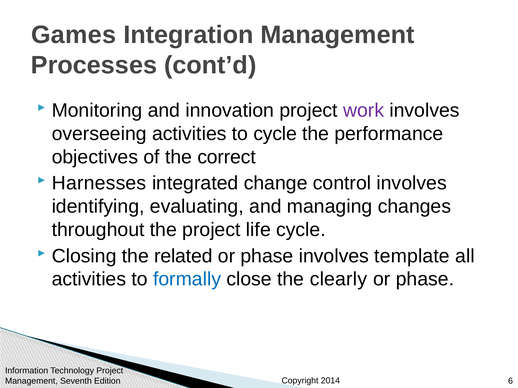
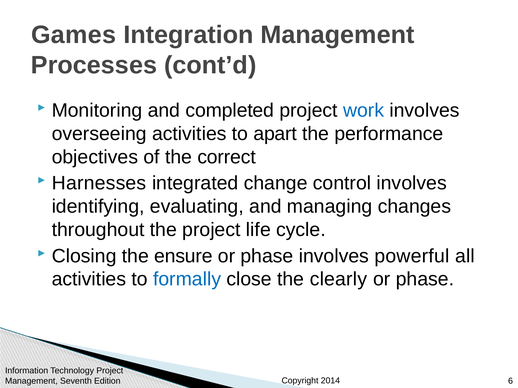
innovation: innovation -> completed
work colour: purple -> blue
to cycle: cycle -> apart
related: related -> ensure
template: template -> powerful
